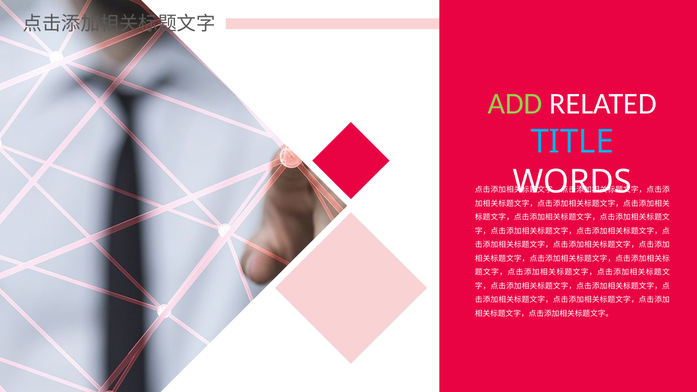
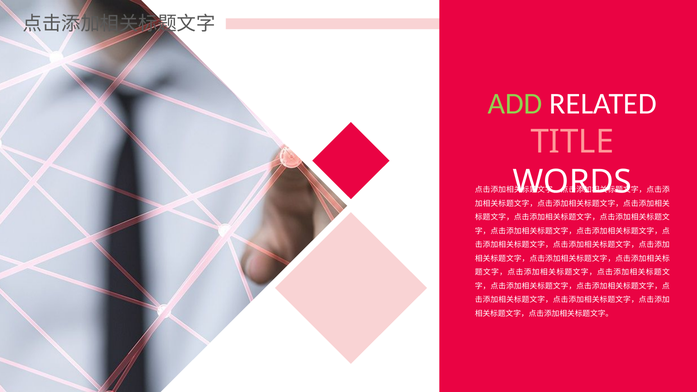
TITLE colour: light blue -> pink
